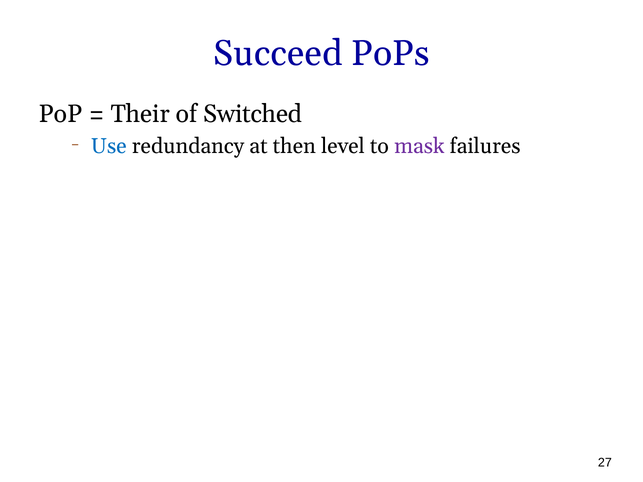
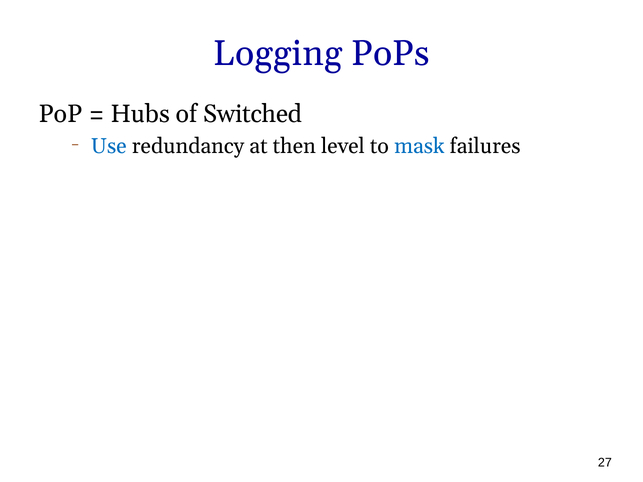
Succeed: Succeed -> Logging
Their: Their -> Hubs
mask colour: purple -> blue
